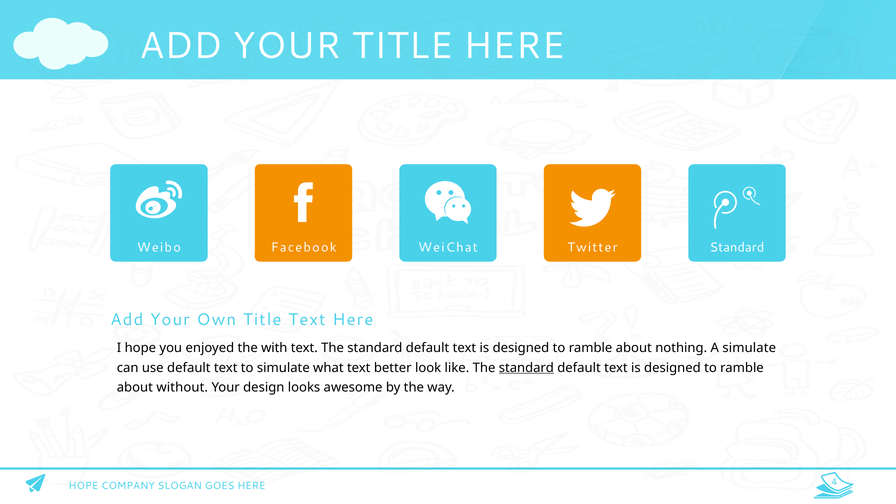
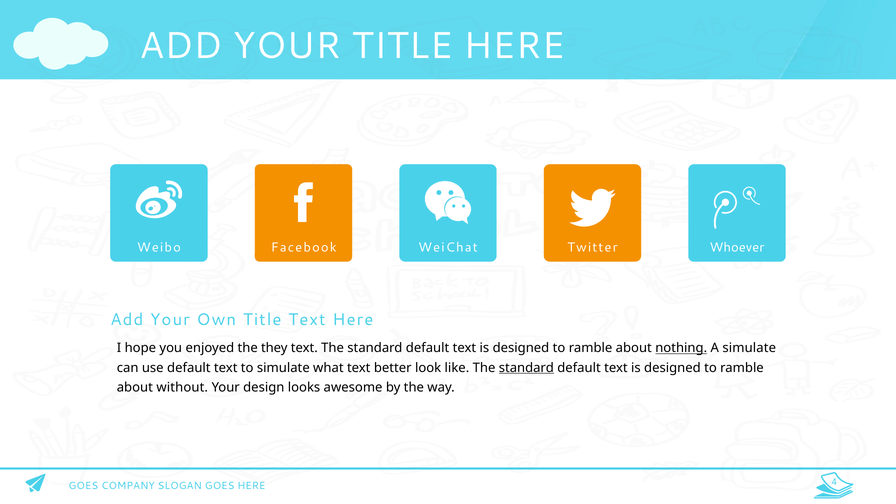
Twitter Standard: Standard -> Whoever
with: with -> they
nothing underline: none -> present
HOPE at (83, 486): HOPE -> GOES
